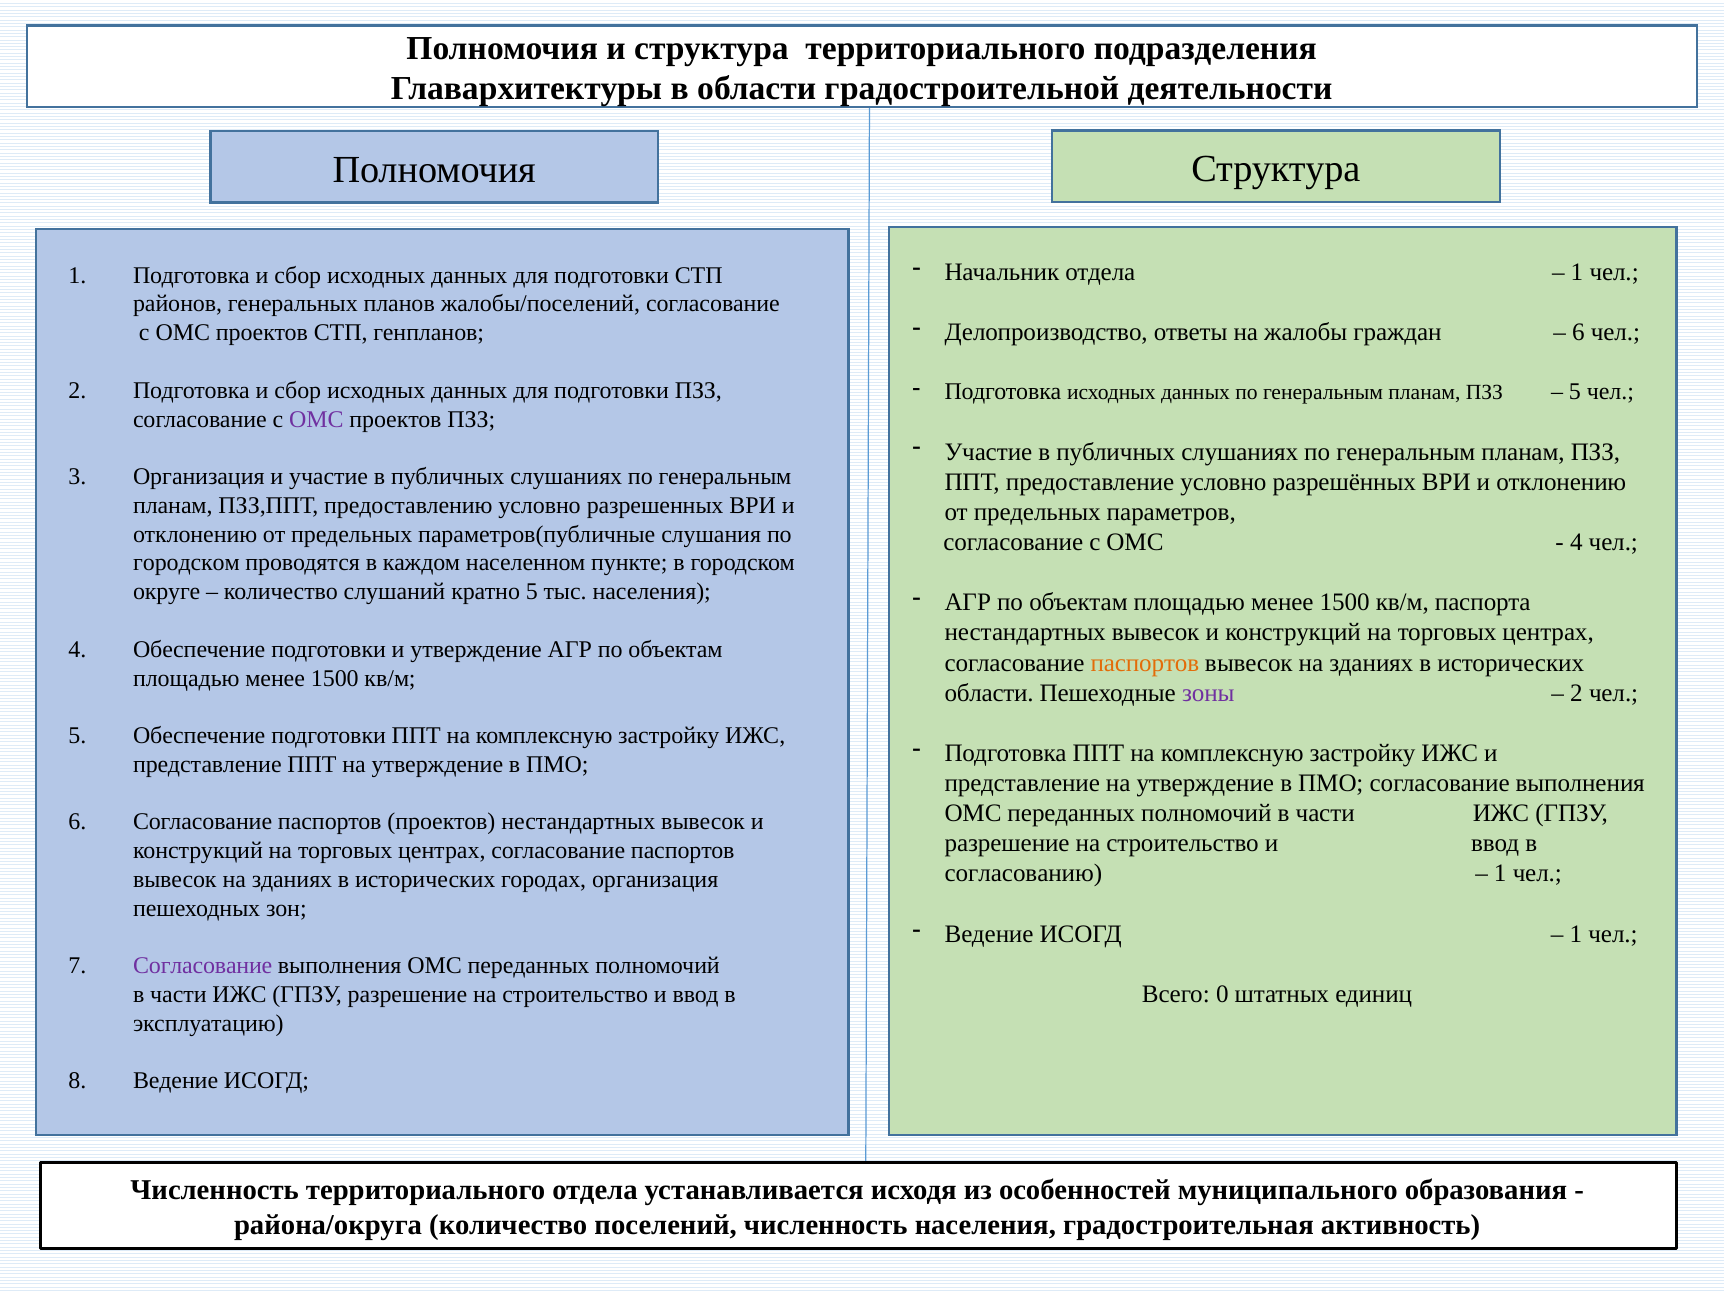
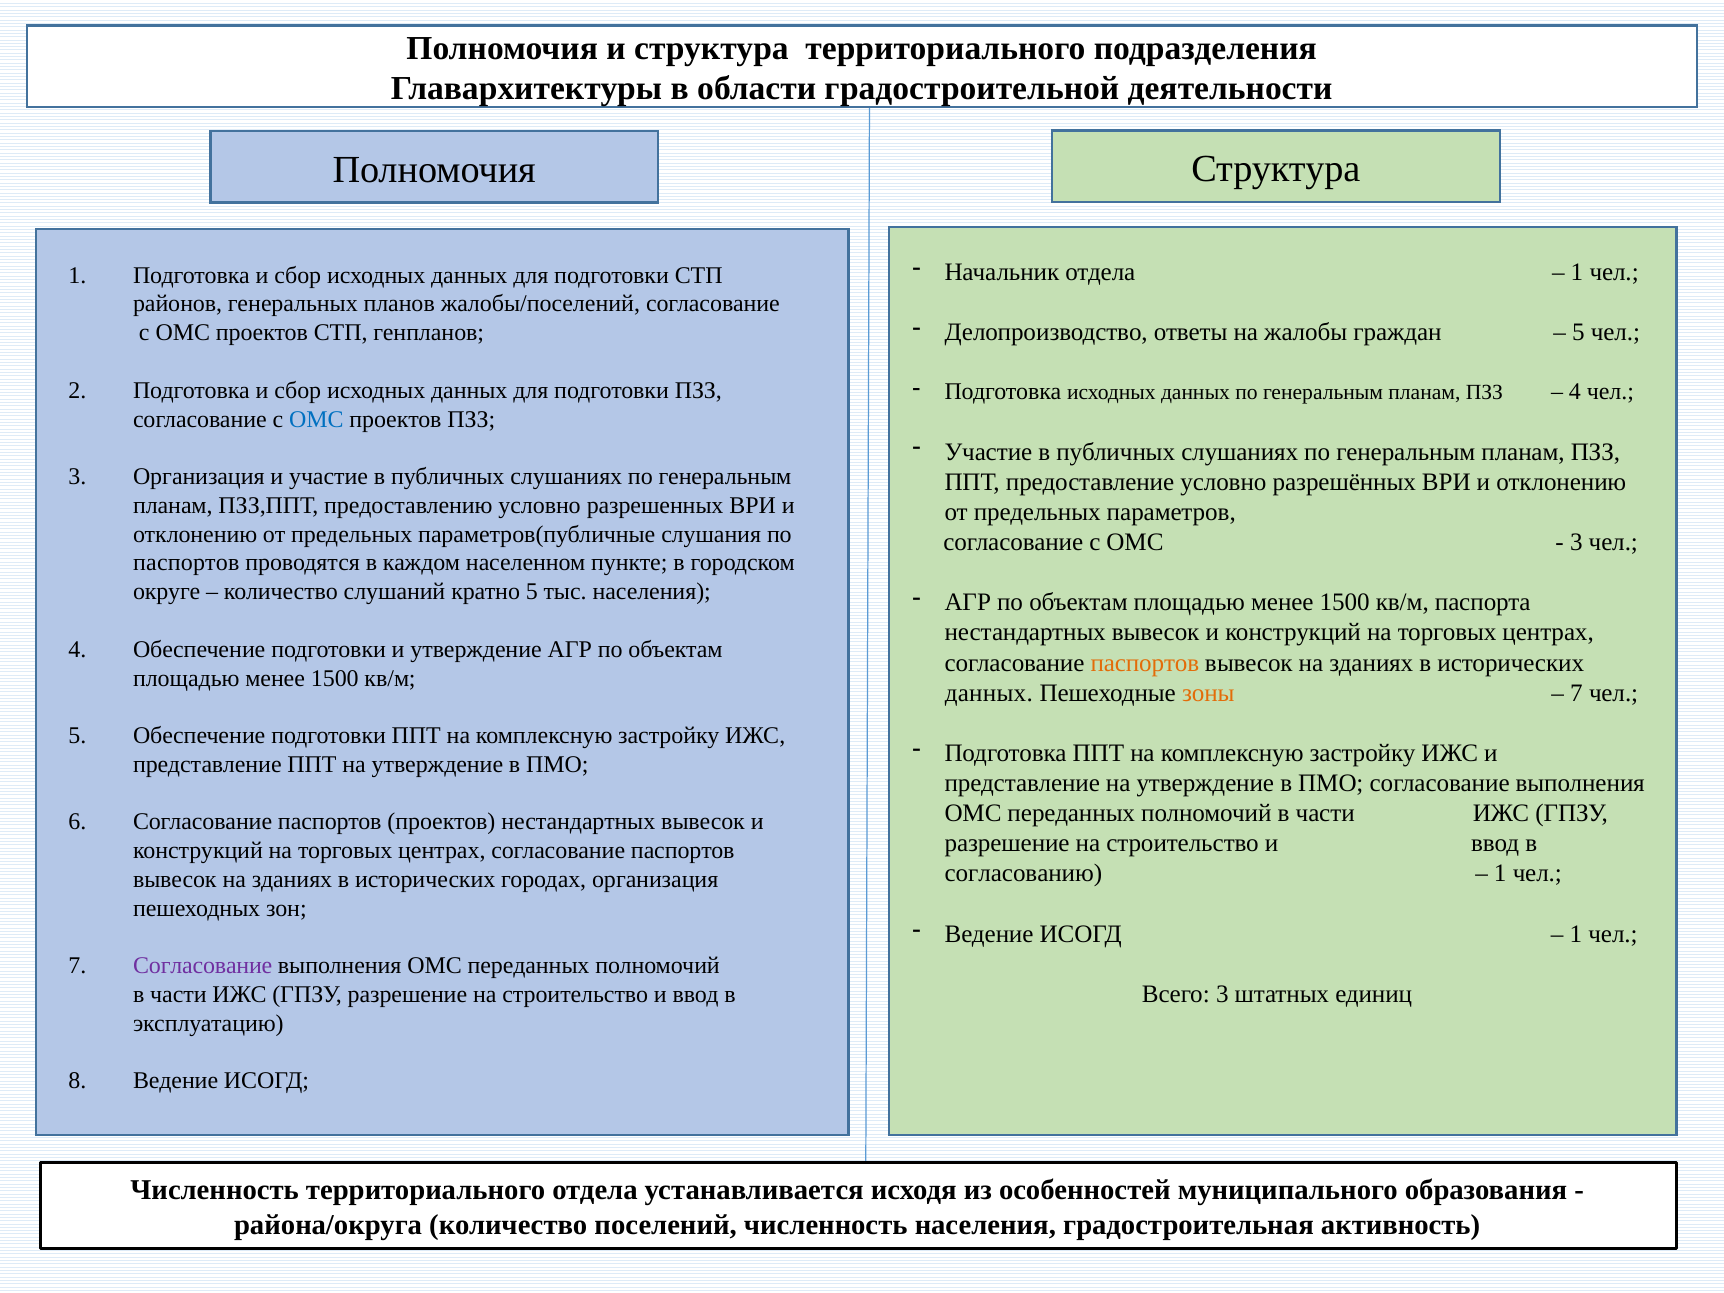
6 at (1578, 333): 6 -> 5
5 at (1575, 392): 5 -> 4
ОМС at (316, 419) colour: purple -> blue
4 at (1576, 542): 4 -> 3
городском at (186, 563): городском -> паспортов
области at (989, 693): области -> данных
зоны colour: purple -> orange
2 at (1576, 693): 2 -> 7
Всего 0: 0 -> 3
